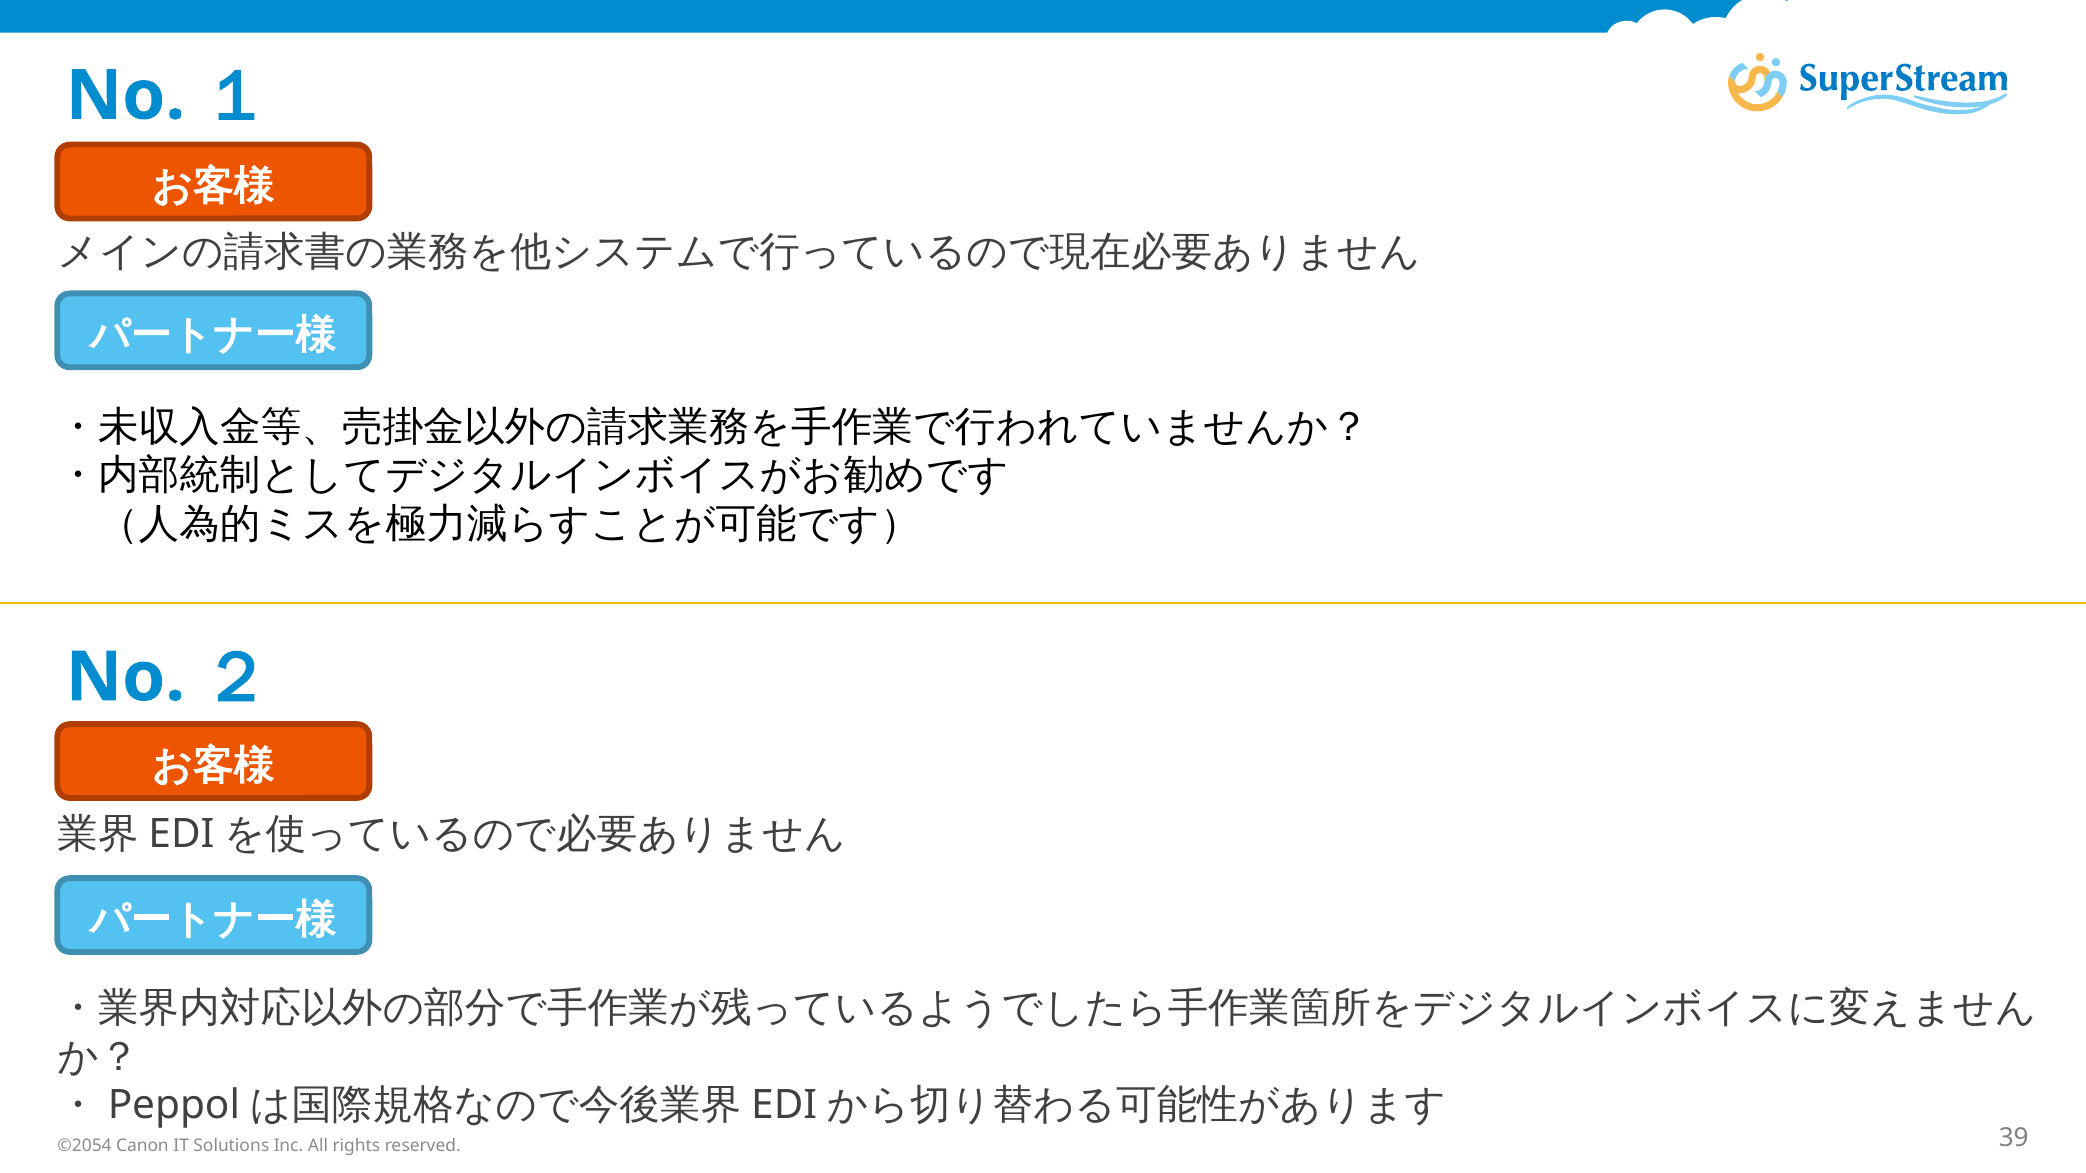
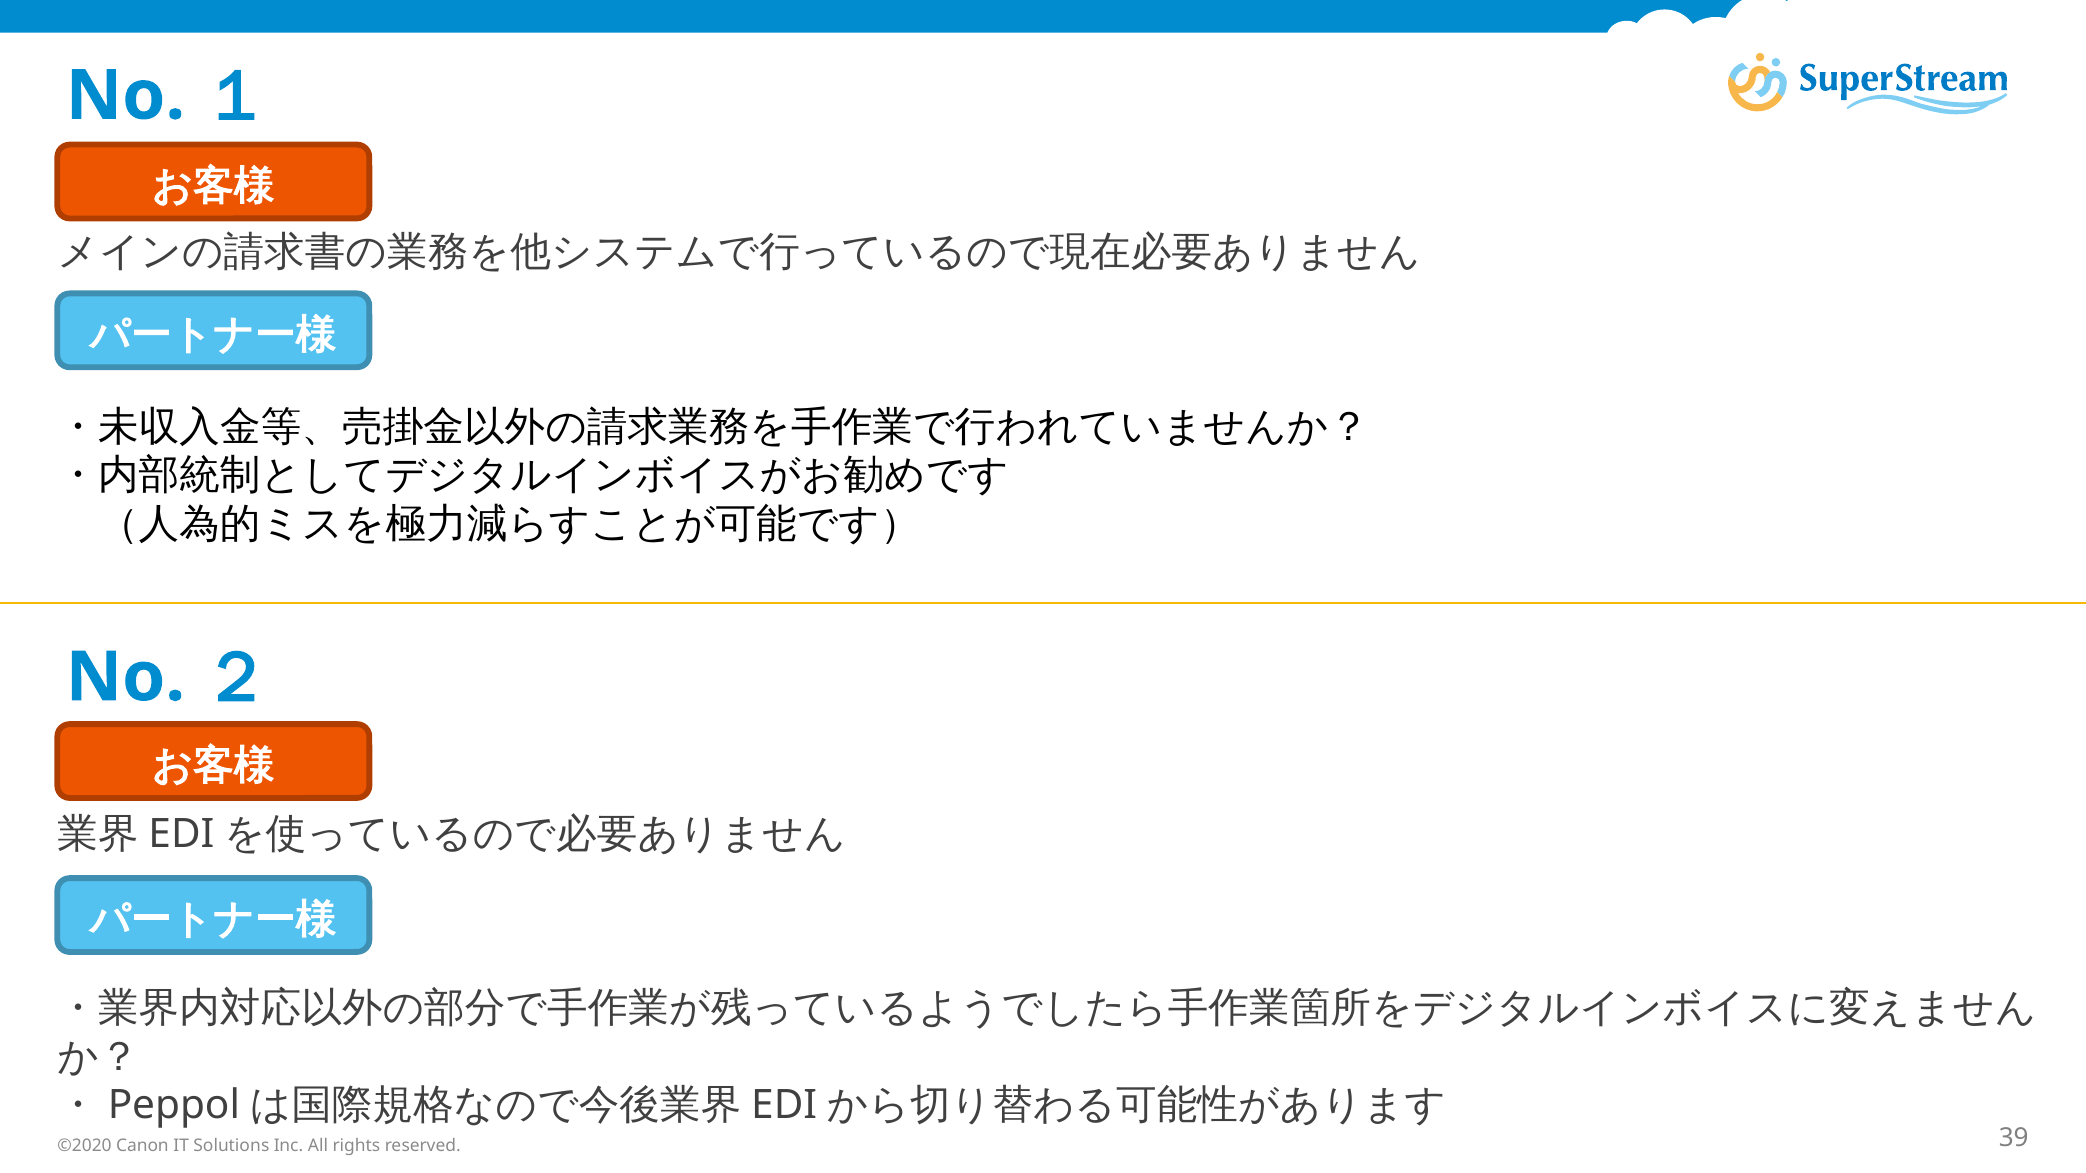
©2054: ©2054 -> ©2020
